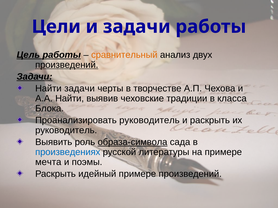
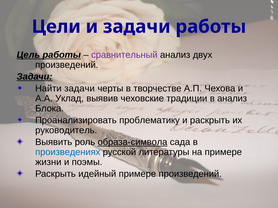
сравнительный colour: orange -> purple
произведений at (67, 65) underline: present -> none
А.А Найти: Найти -> Уклад
в класса: класса -> анализ
Проанализировать руководитель: руководитель -> проблематику
мечта: мечта -> жизни
